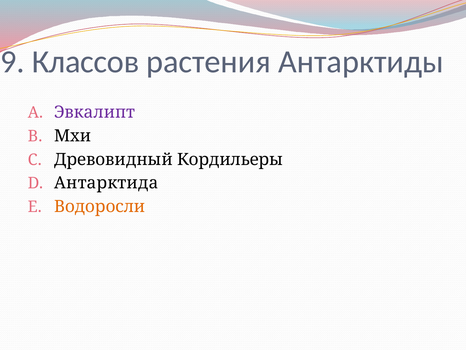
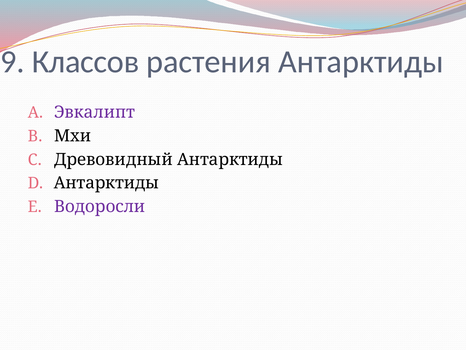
Древовидный Кордильеры: Кордильеры -> Антарктиды
Антарктида at (106, 183): Антарктида -> Антарктиды
Водоросли colour: orange -> purple
